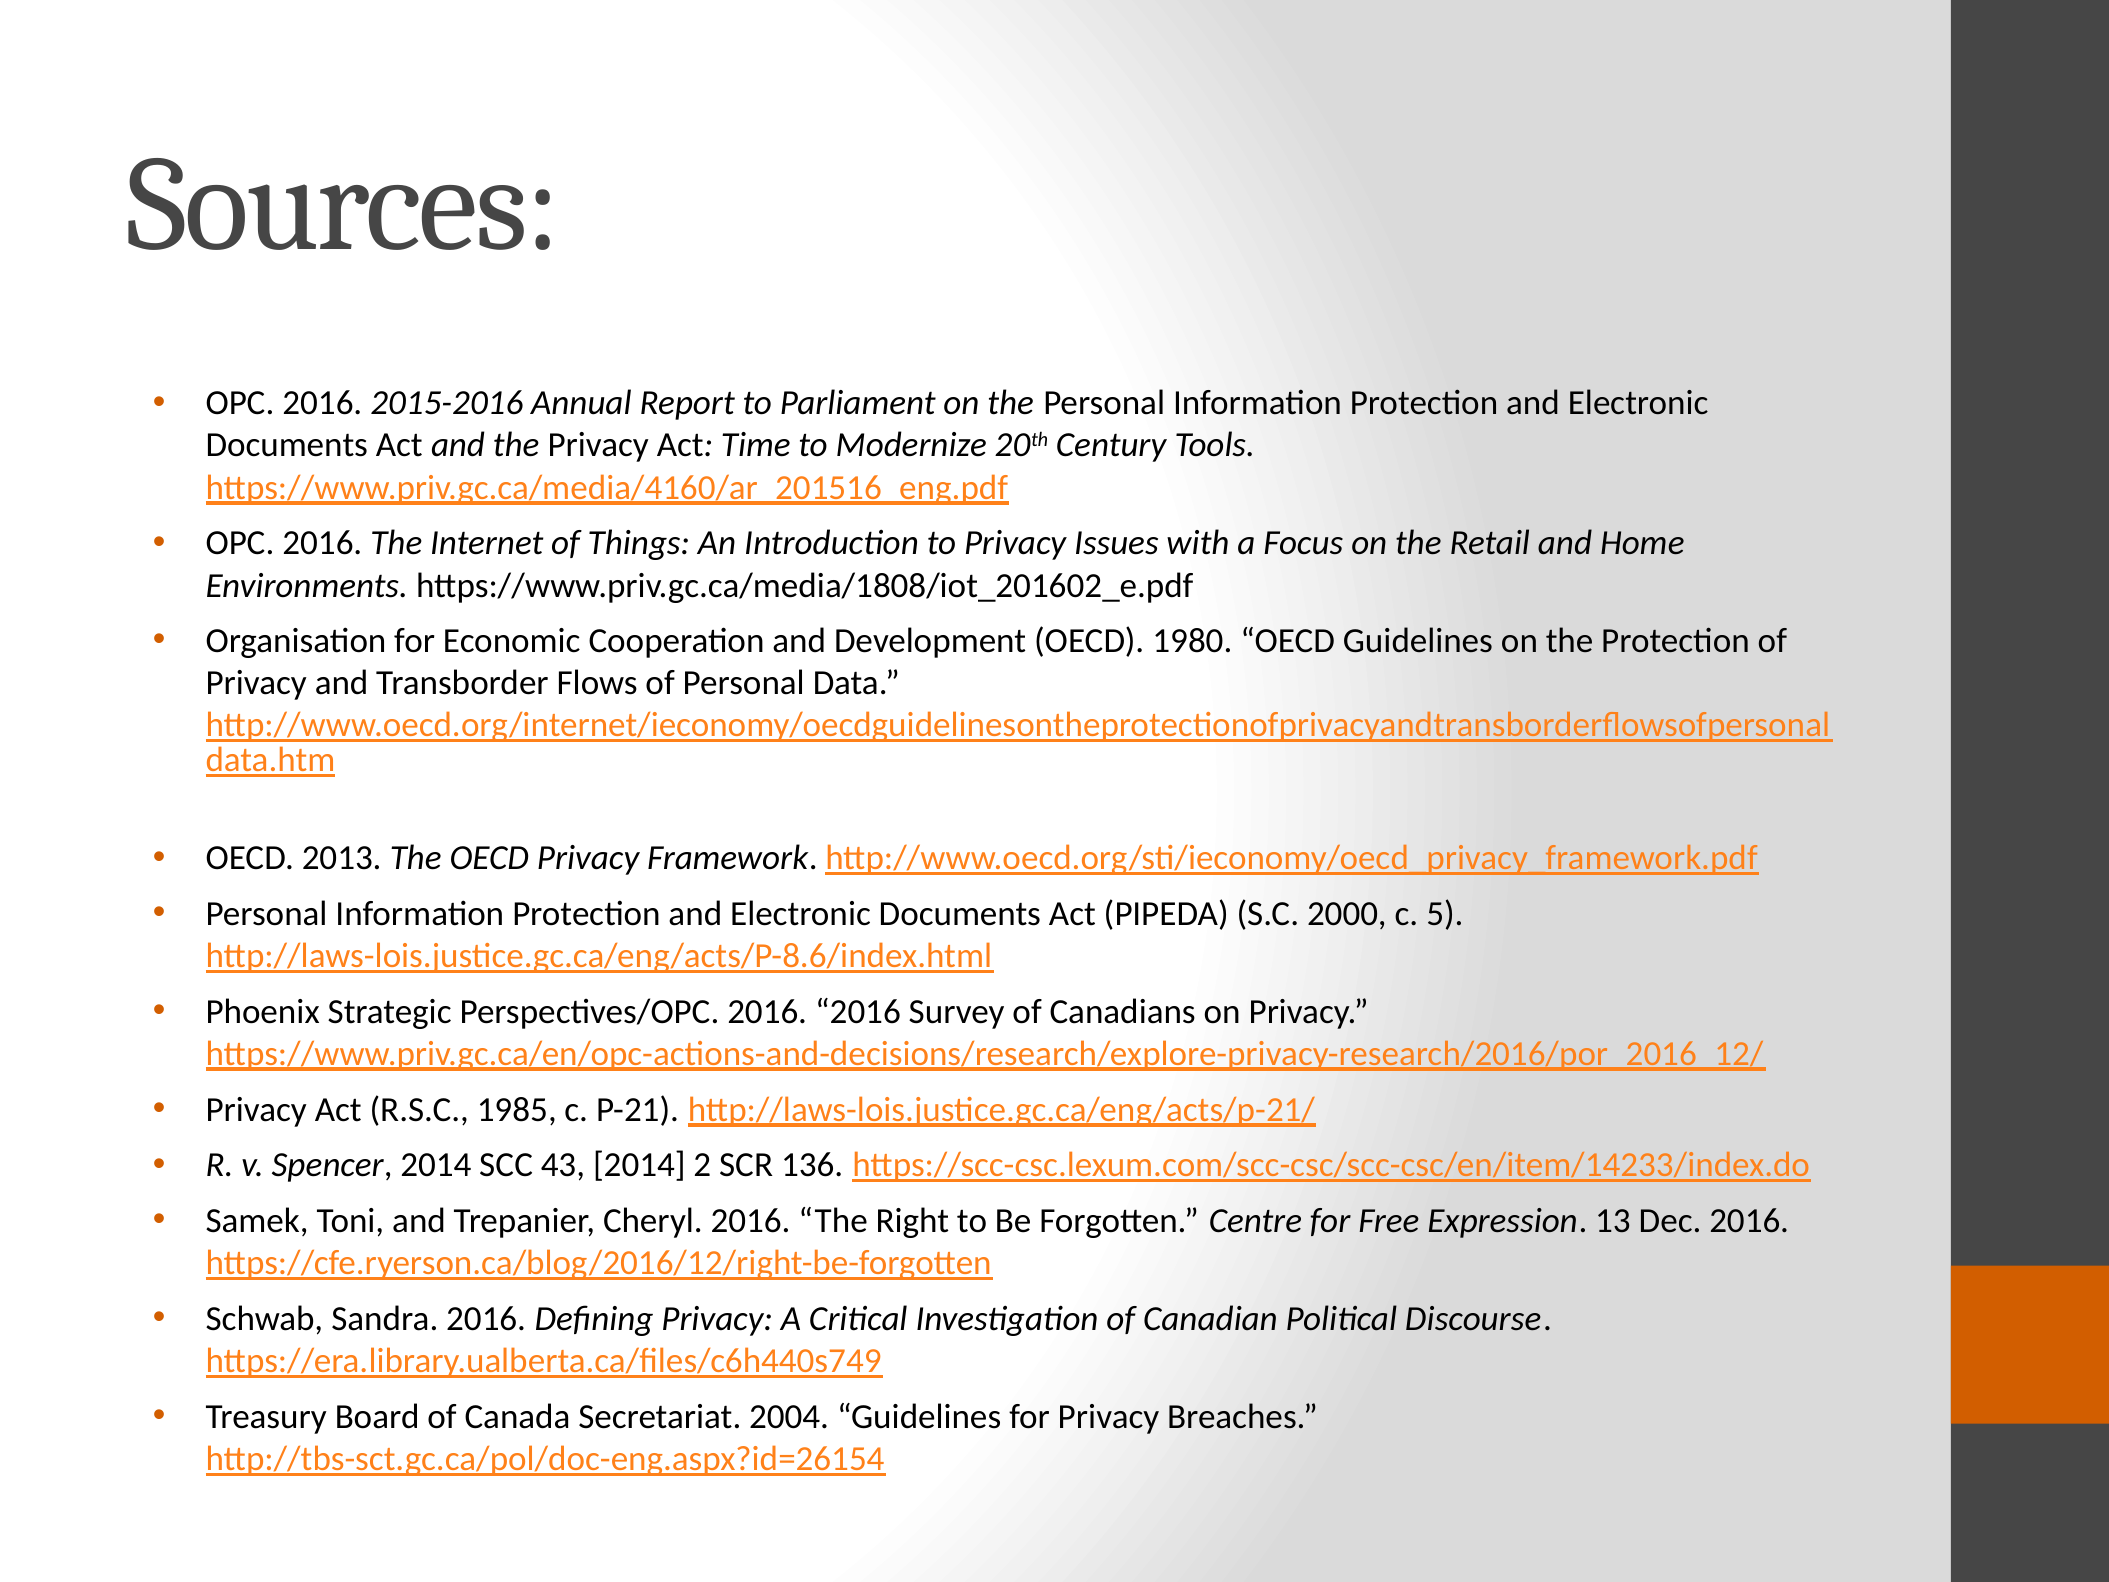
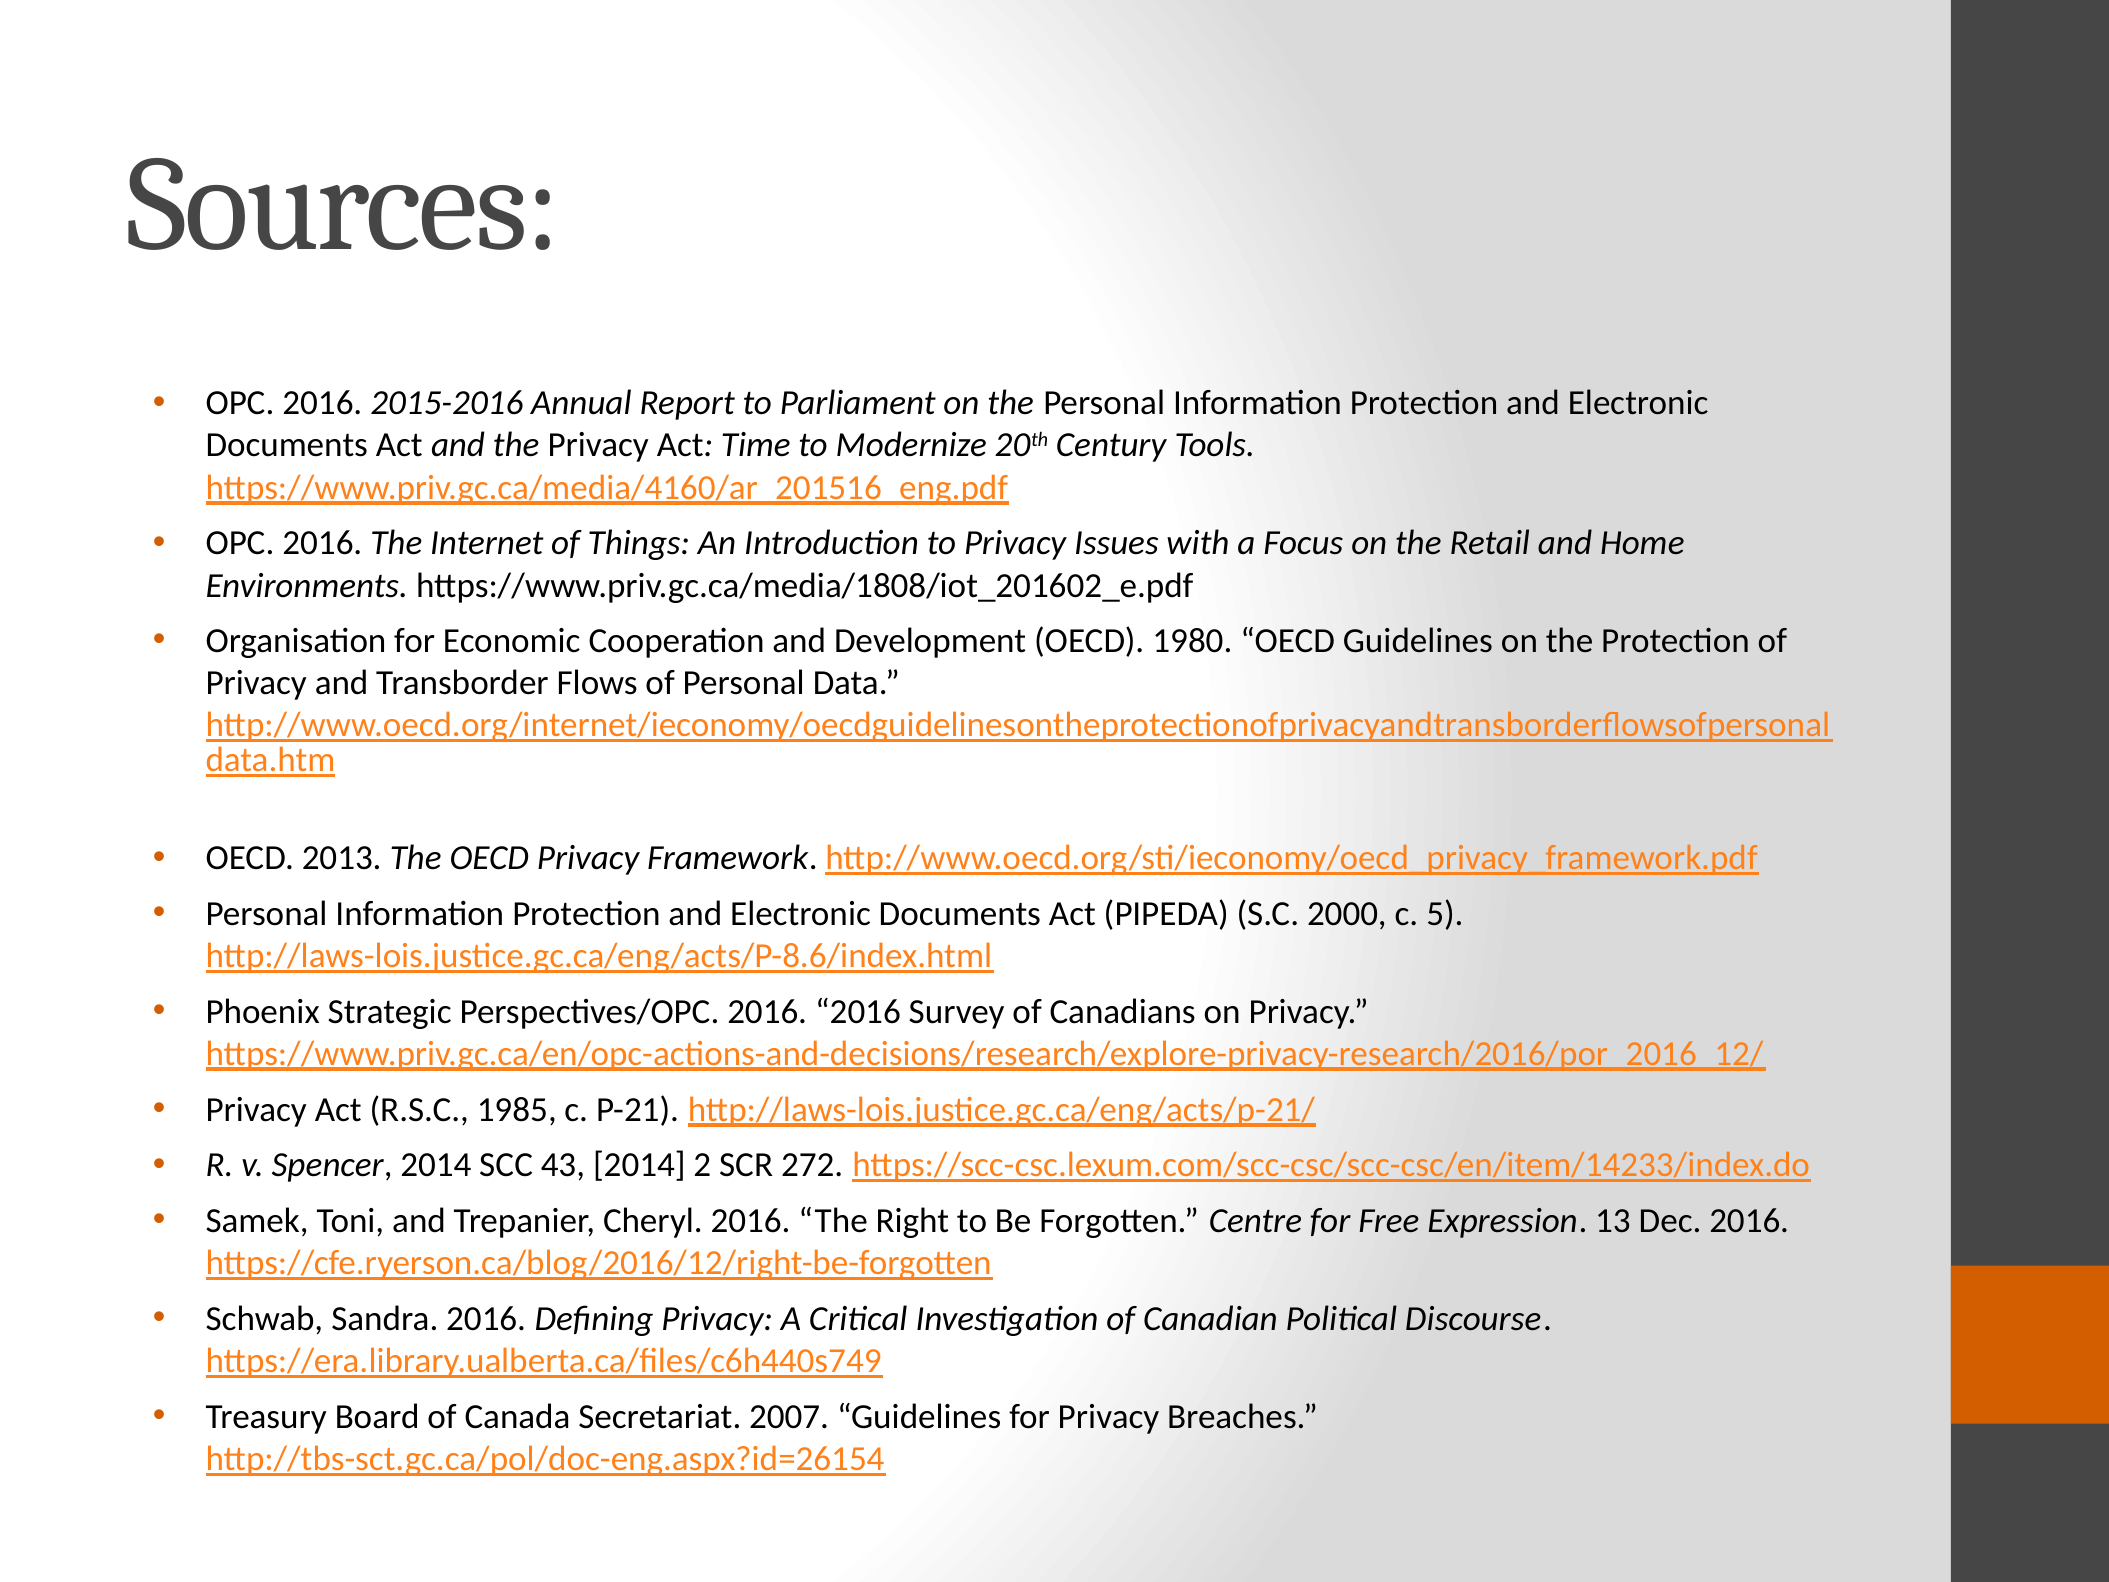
136: 136 -> 272
2004: 2004 -> 2007
